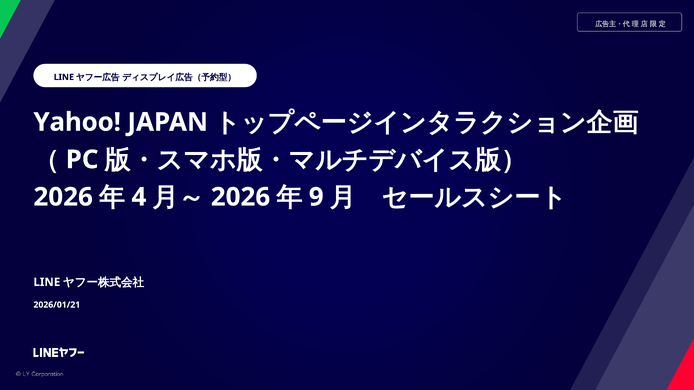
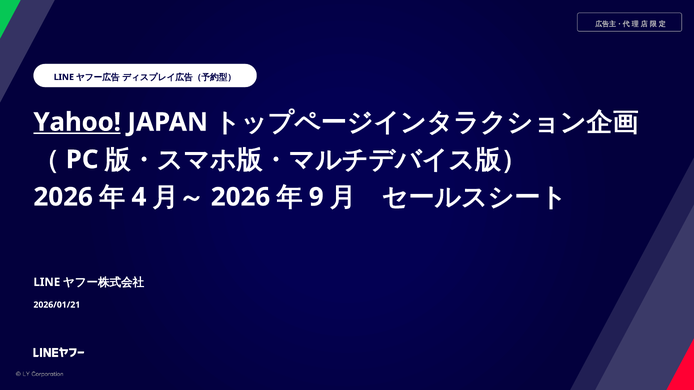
Yahoo underline: none -> present
